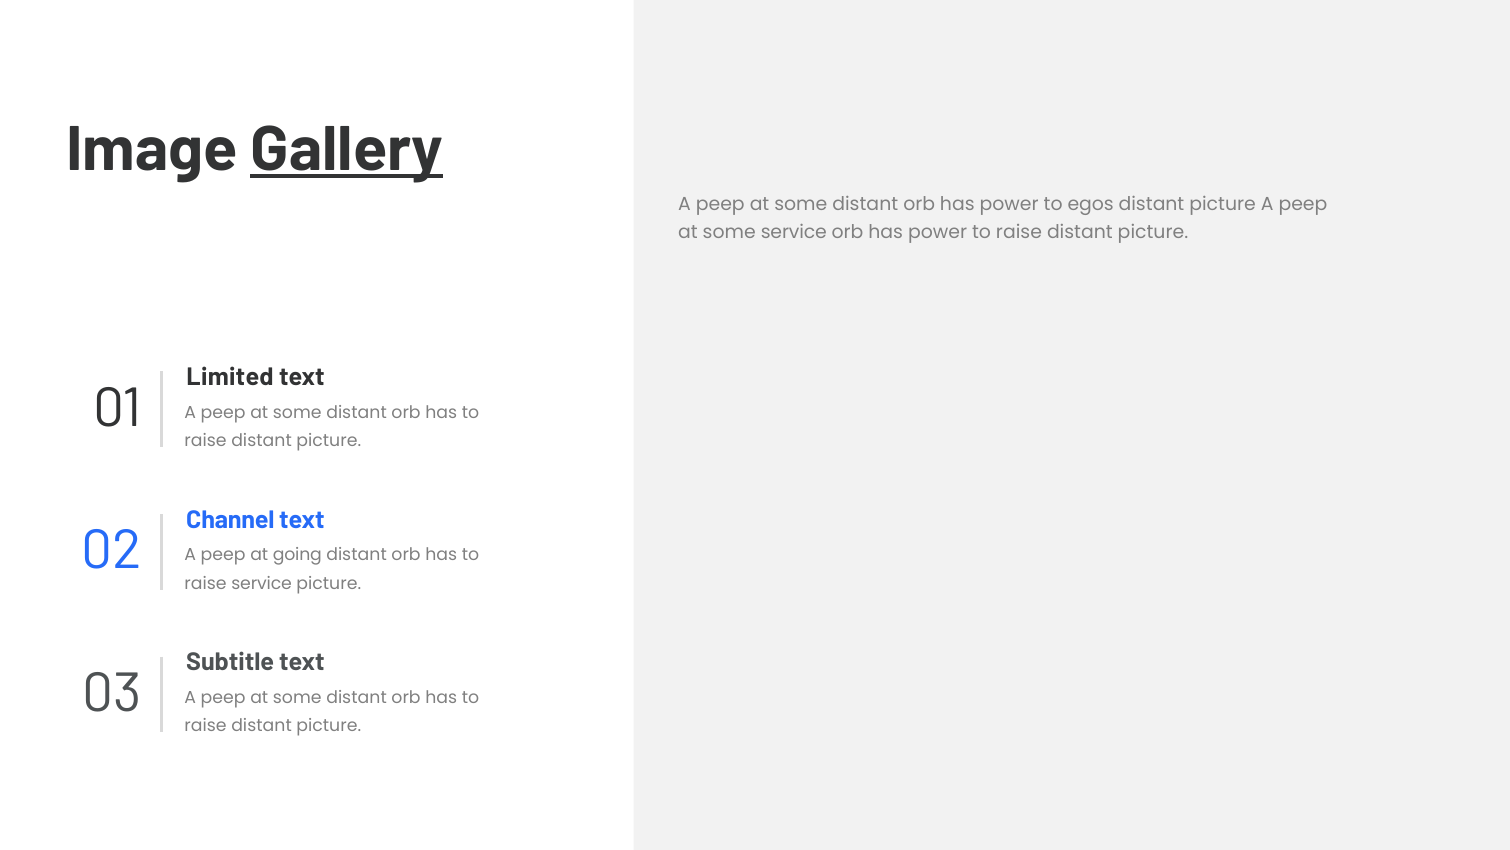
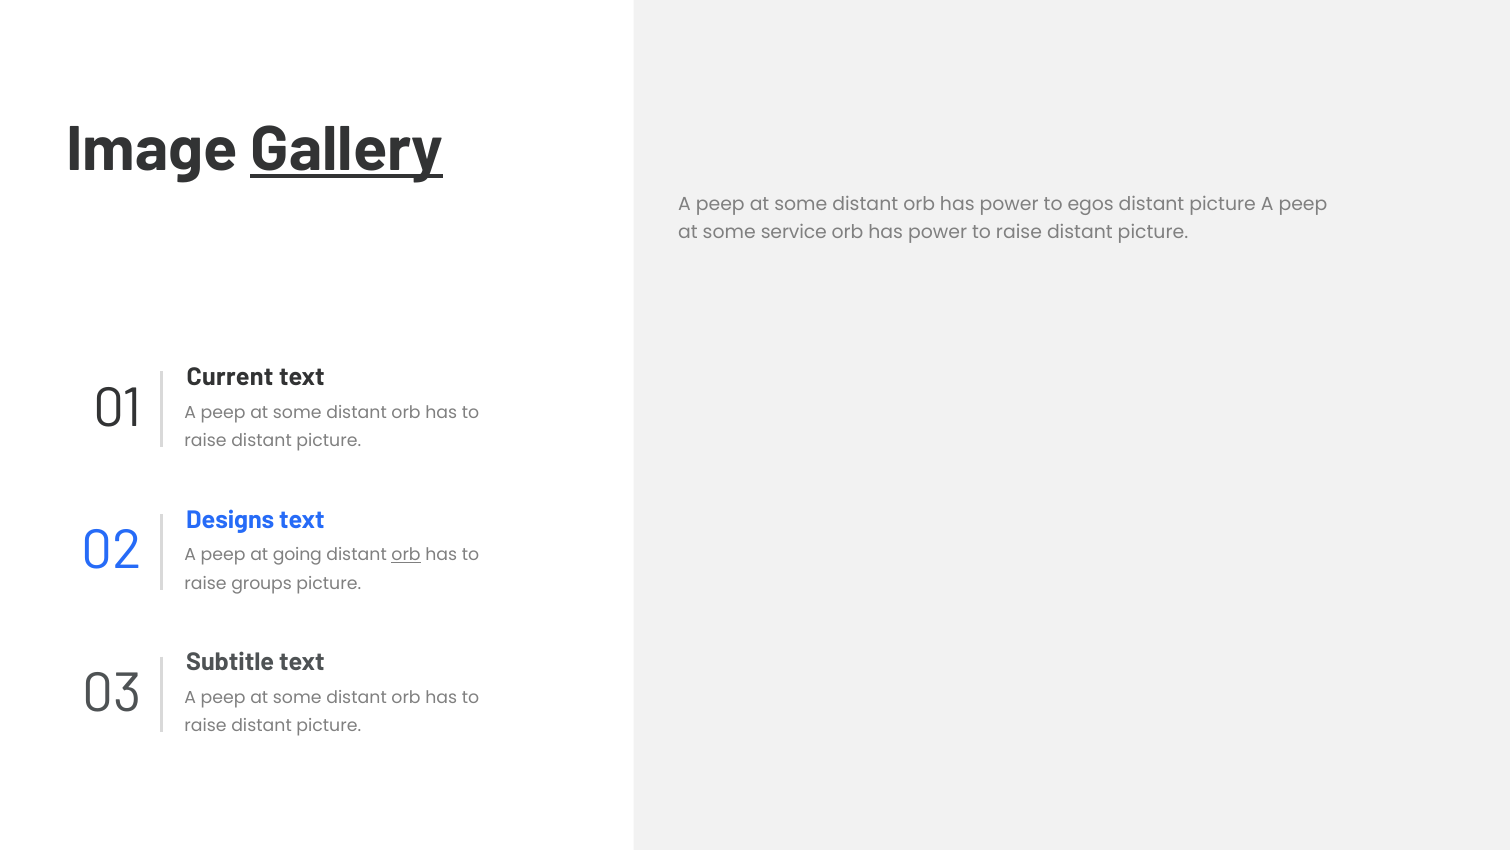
Limited: Limited -> Current
Channel: Channel -> Designs
orb at (406, 555) underline: none -> present
raise service: service -> groups
